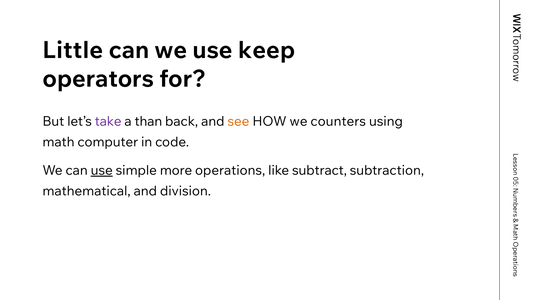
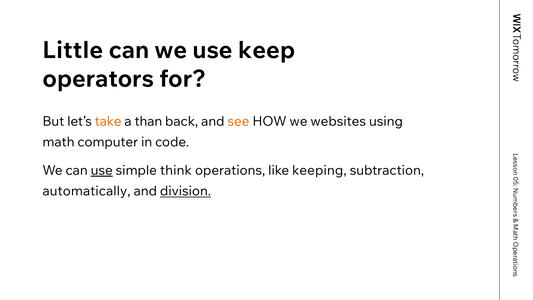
take colour: purple -> orange
counters: counters -> websites
more: more -> think
subtract: subtract -> keeping
mathematical: mathematical -> automatically
division underline: none -> present
